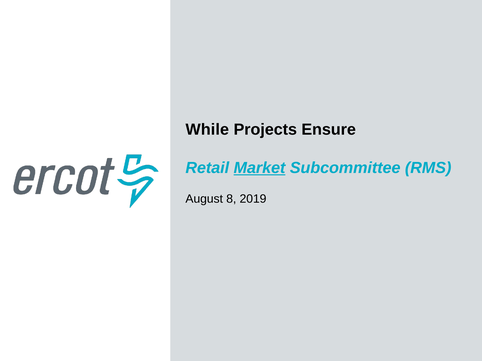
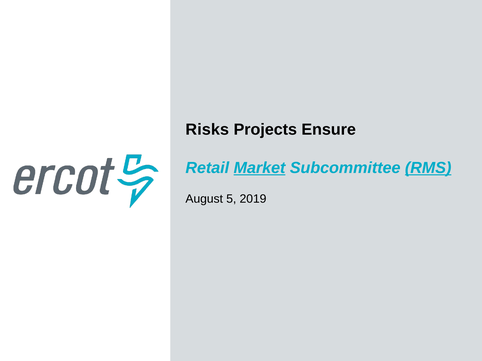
While: While -> Risks
RMS underline: none -> present
8: 8 -> 5
